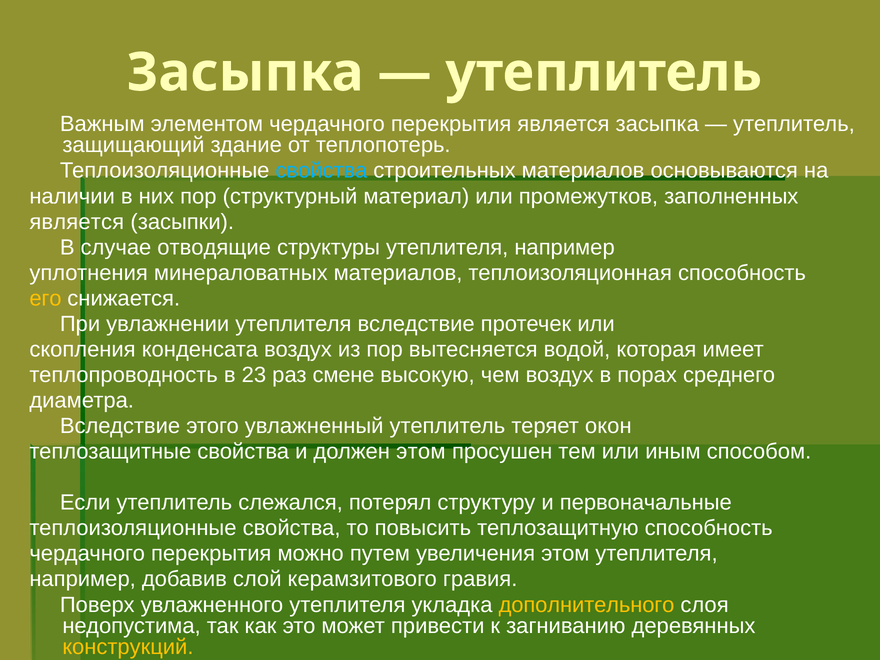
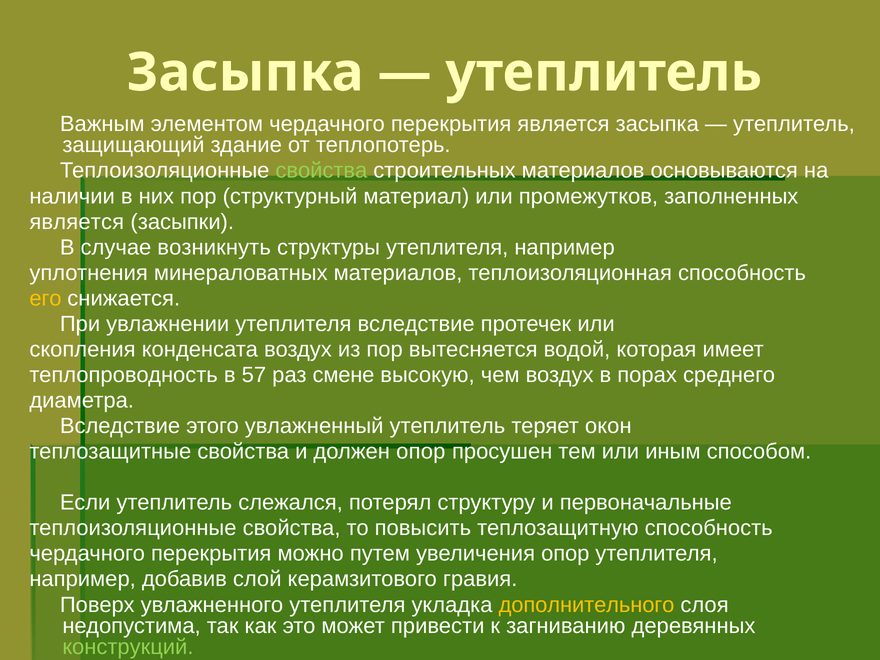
свойства at (321, 171) colour: light blue -> light green
отводящие: отводящие -> возникнуть
23: 23 -> 57
должен этом: этом -> опор
увеличения этом: этом -> опор
конструкций colour: yellow -> light green
